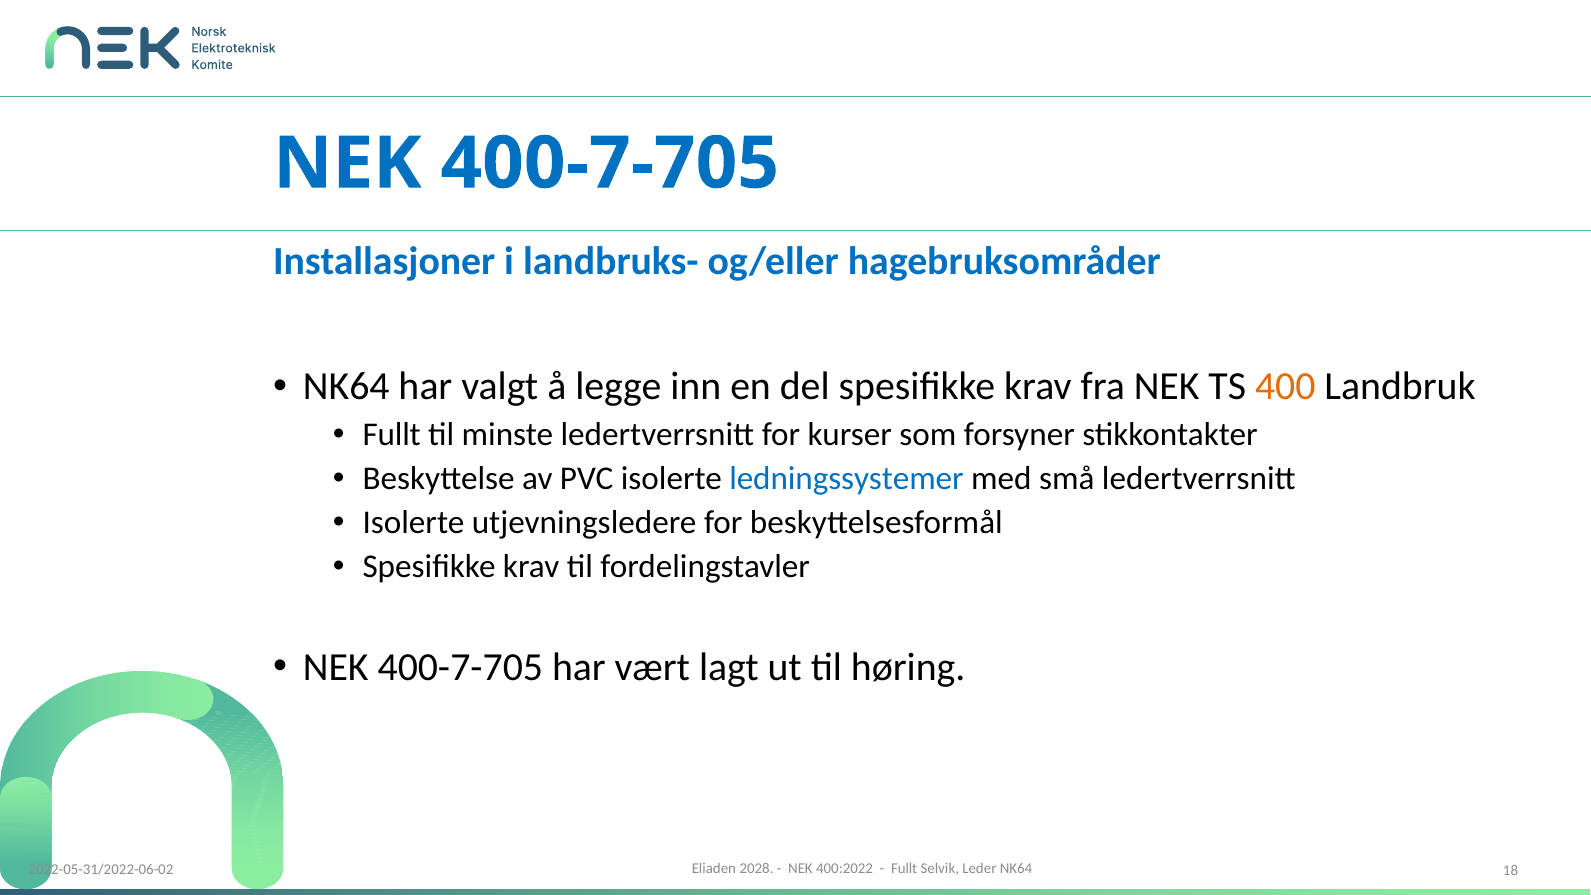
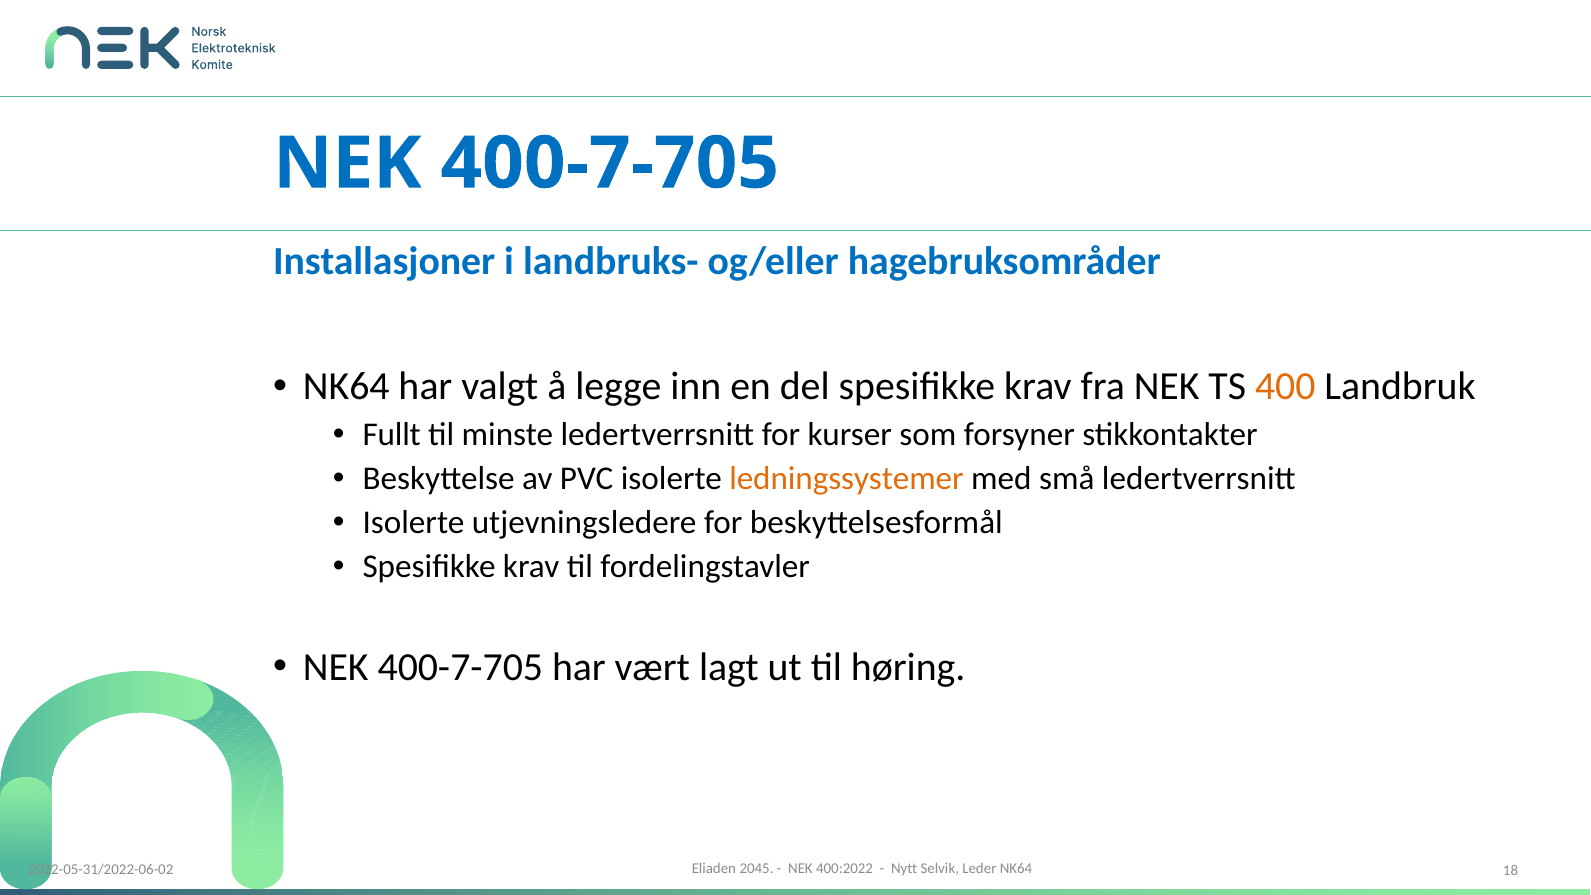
ledningssystemer colour: blue -> orange
2028: 2028 -> 2045
Fullt at (904, 869): Fullt -> Nytt
